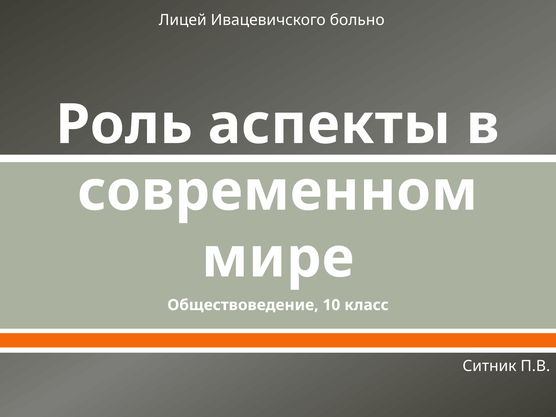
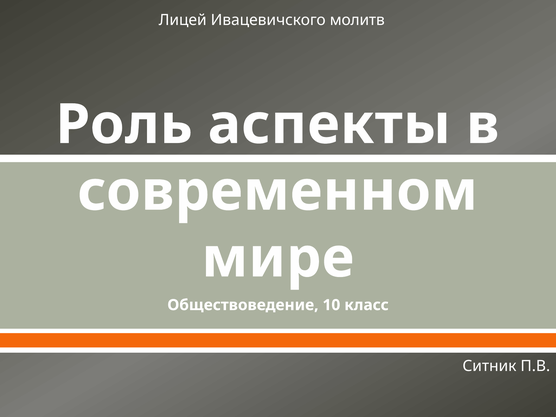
больно: больно -> молитв
